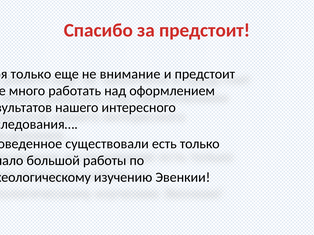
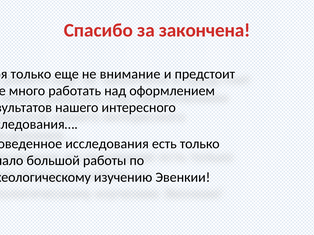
за предстоит: предстоит -> закончена
существовали: существовали -> исследования
